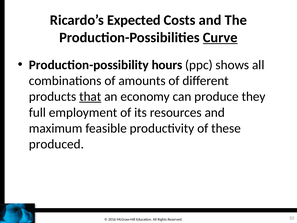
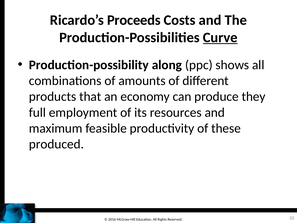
Expected: Expected -> Proceeds
hours: hours -> along
that underline: present -> none
